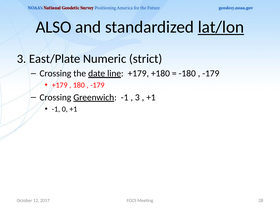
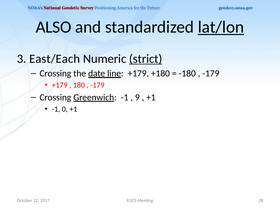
East/Plate: East/Plate -> East/Each
strict underline: none -> present
3 at (137, 97): 3 -> 9
